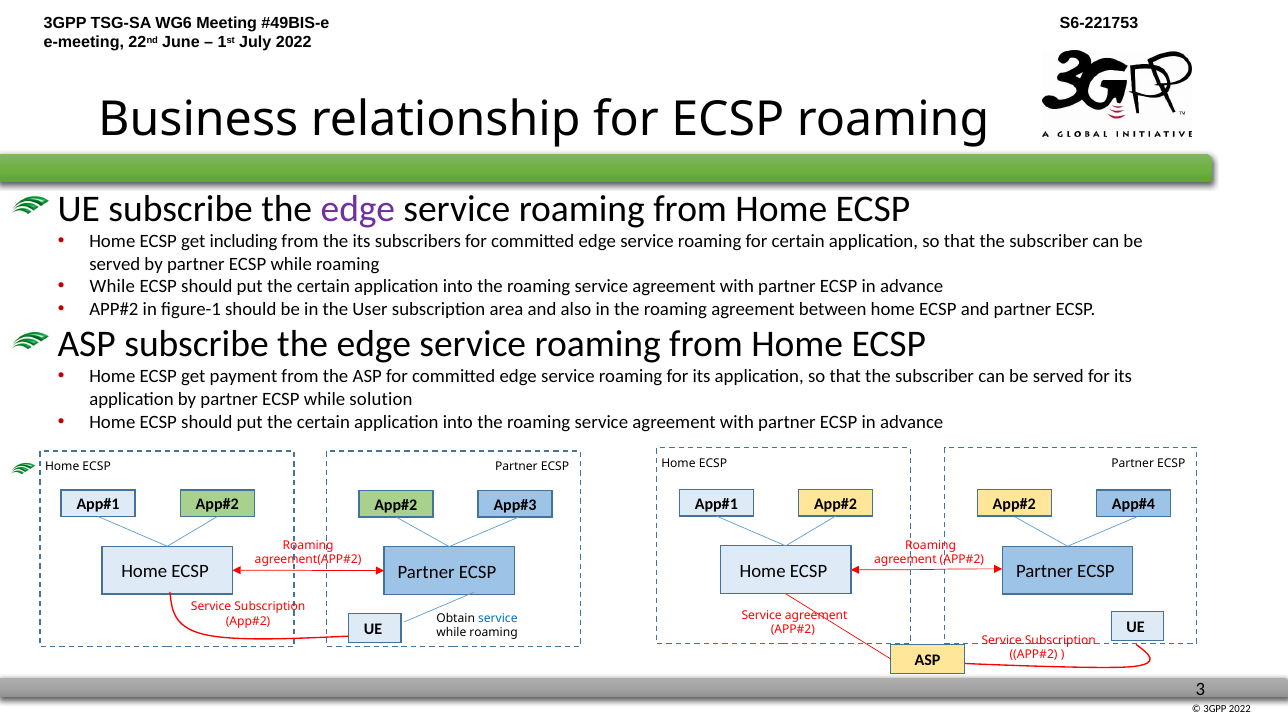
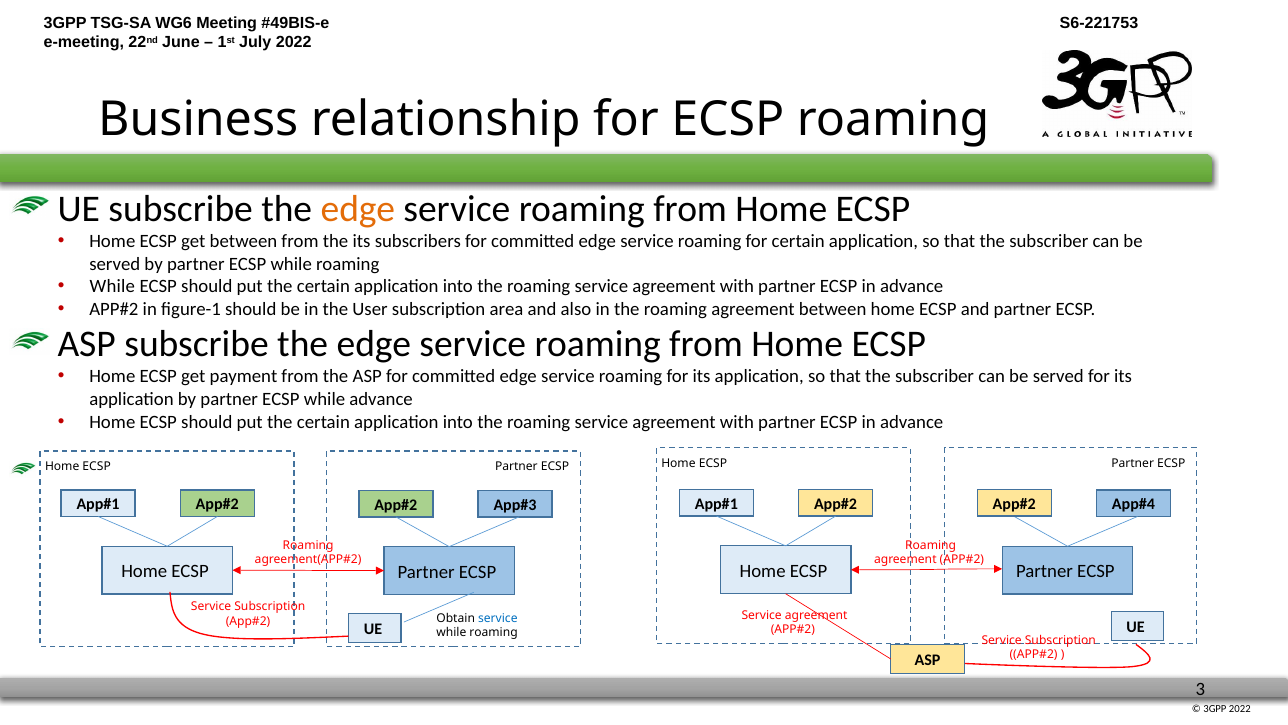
edge at (358, 209) colour: purple -> orange
get including: including -> between
while solution: solution -> advance
